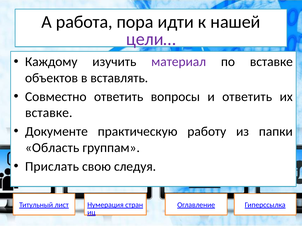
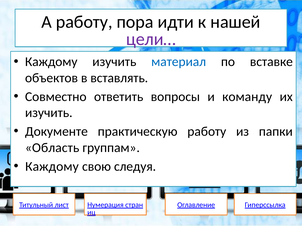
А работа: работа -> работу
материал colour: purple -> blue
и ответить: ответить -> команду
вставке at (49, 113): вставке -> изучить
Прислать at (52, 167): Прислать -> Каждому
